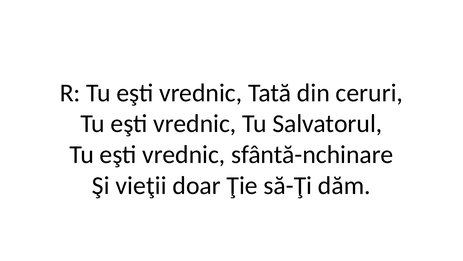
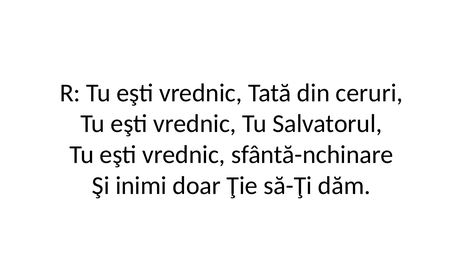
vieţii: vieţii -> inimi
